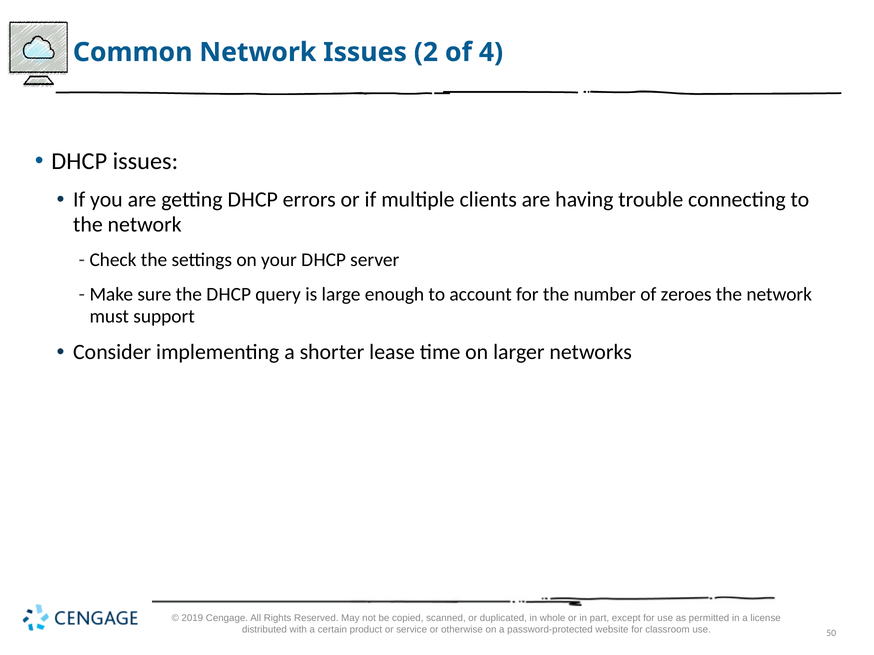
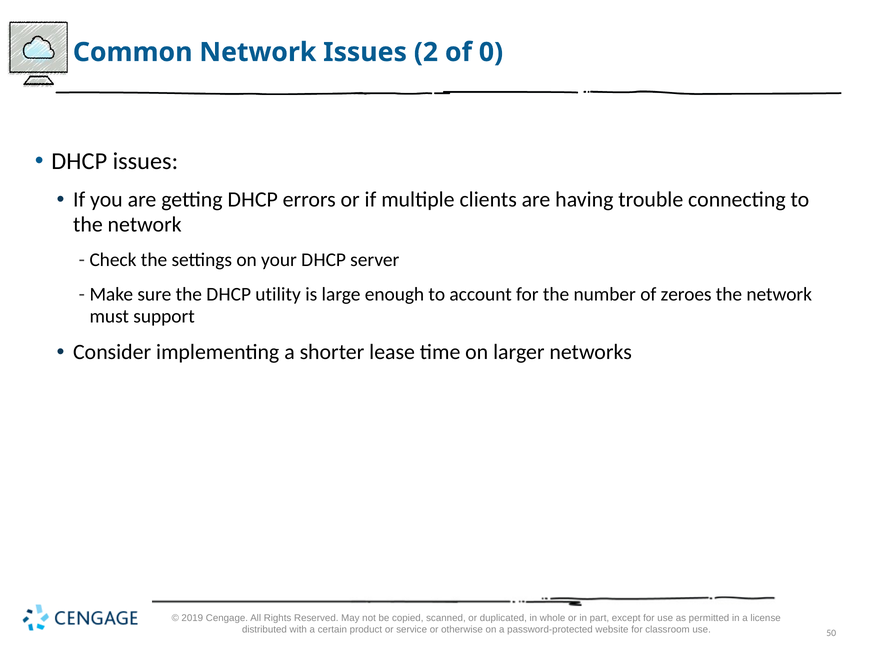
4: 4 -> 0
query: query -> utility
